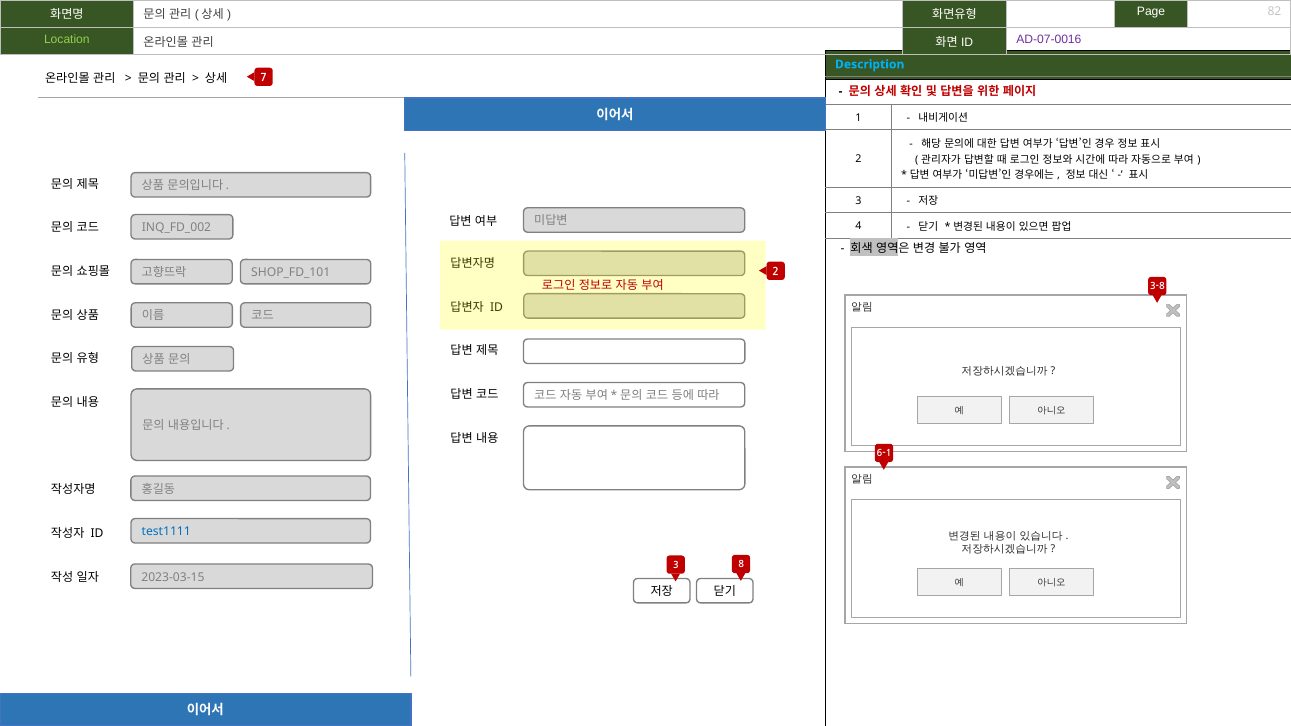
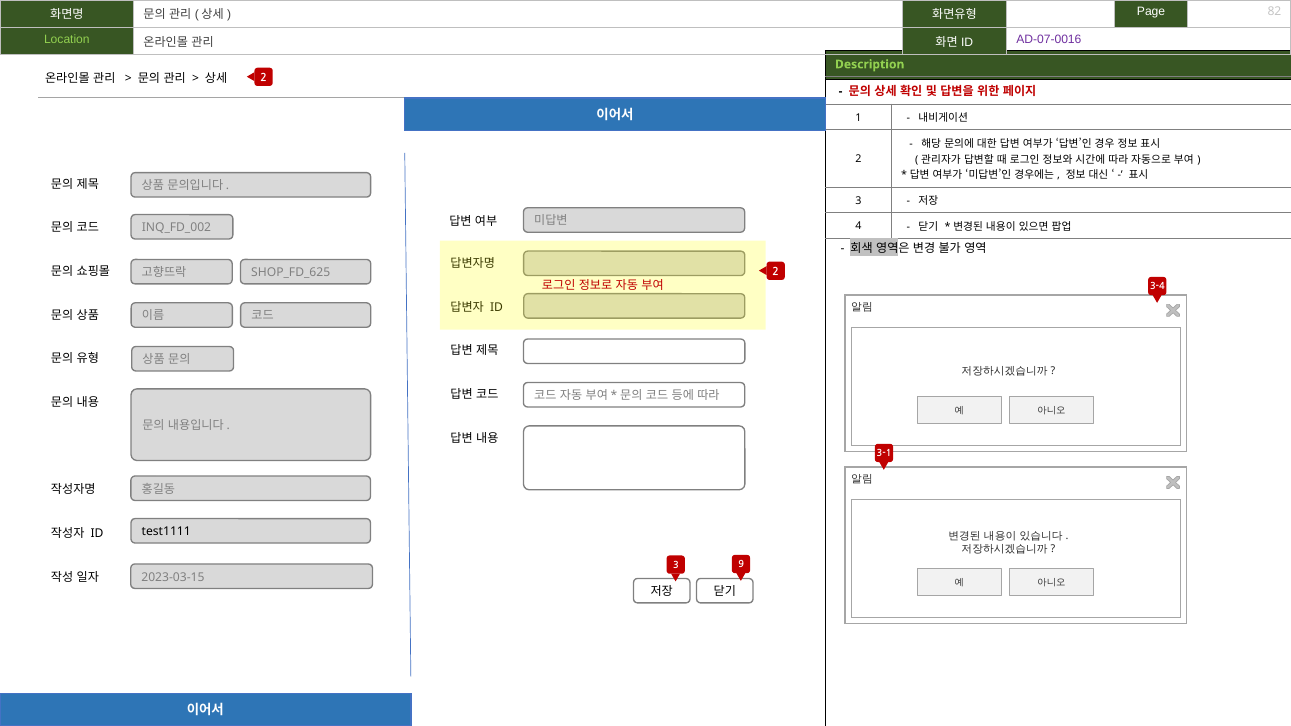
Description colour: light blue -> light green
7 at (264, 78): 7 -> 2
SHOP_FD_101: SHOP_FD_101 -> SHOP_FD_625
3-8: 3-8 -> 3-4
6-1: 6-1 -> 3-1
test1111 colour: blue -> black
8: 8 -> 9
